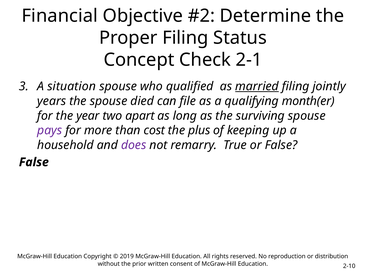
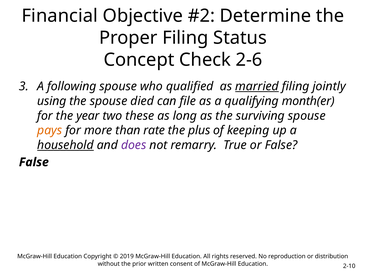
2-1: 2-1 -> 2-6
situation: situation -> following
years: years -> using
apart: apart -> these
pays colour: purple -> orange
cost: cost -> rate
household underline: none -> present
